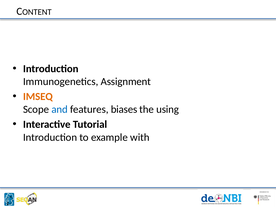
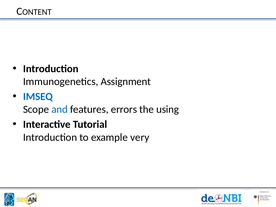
IMSEQ colour: orange -> blue
biases: biases -> errors
with: with -> very
